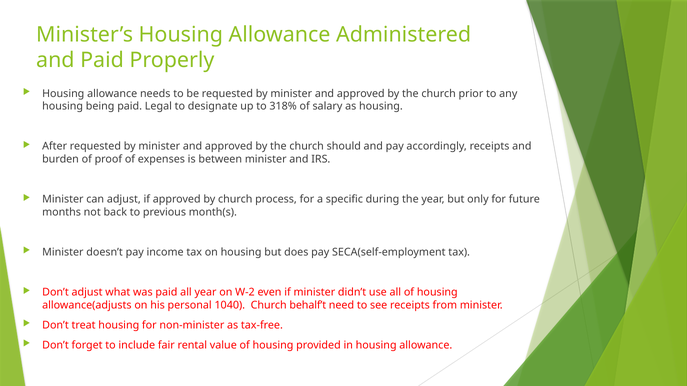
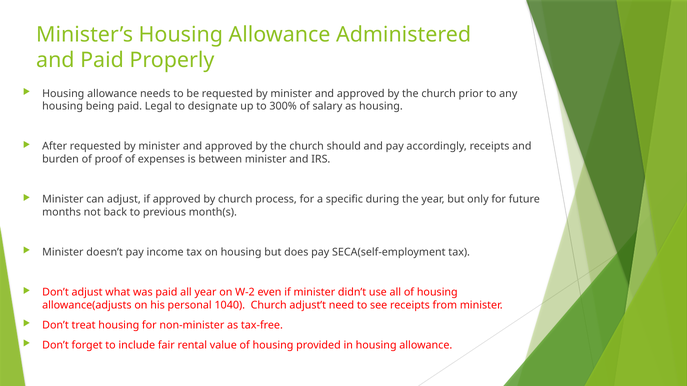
318%: 318% -> 300%
behalf’t: behalf’t -> adjust’t
